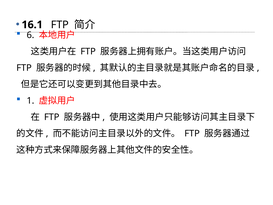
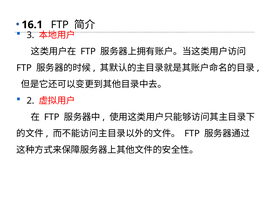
6: 6 -> 3
1: 1 -> 2
